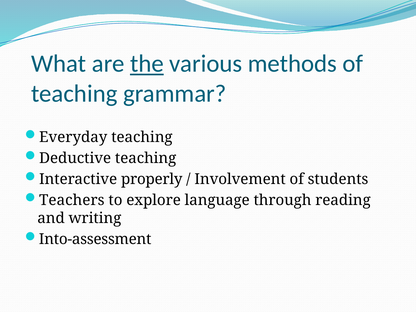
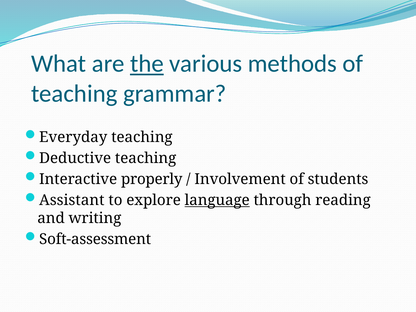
Teachers: Teachers -> Assistant
language underline: none -> present
Into-assessment: Into-assessment -> Soft-assessment
